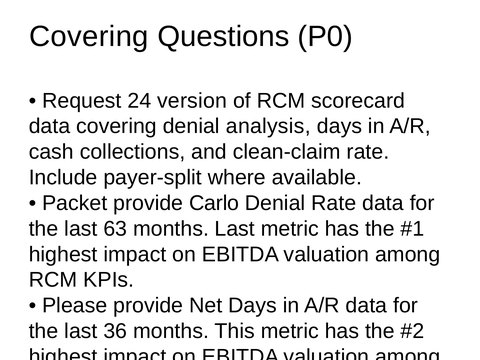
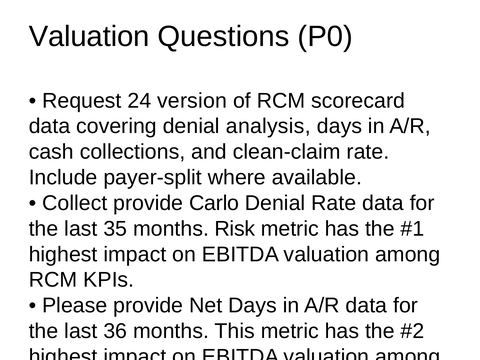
Covering at (89, 36): Covering -> Valuation
Packet at (75, 203): Packet -> Collect
63: 63 -> 35
months Last: Last -> Risk
